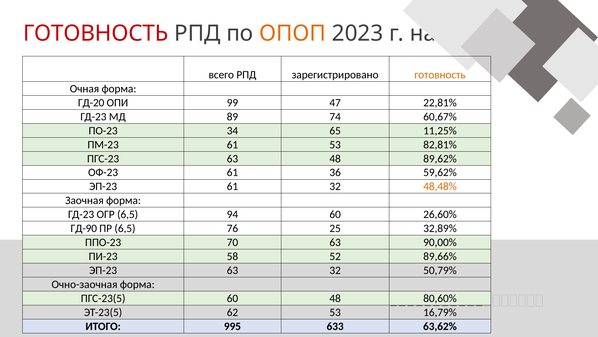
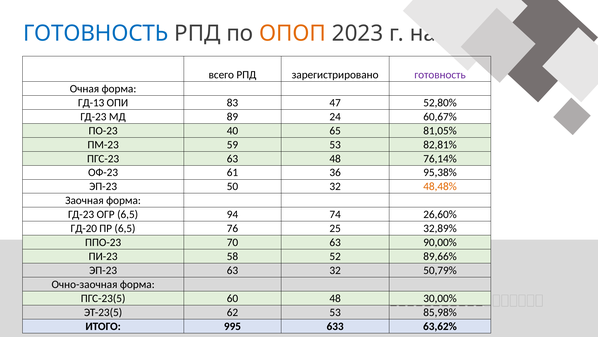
ГОТОВНОСТЬ at (96, 33) colour: red -> blue
готовность at (440, 75) colour: orange -> purple
ГД-20: ГД-20 -> ГД-13
99: 99 -> 83
22,81%: 22,81% -> 52,80%
74: 74 -> 24
34: 34 -> 40
11,25%: 11,25% -> 81,05%
ПМ-23 61: 61 -> 59
89,62%: 89,62% -> 76,14%
59,62%: 59,62% -> 95,38%
ЭП-23 61: 61 -> 50
94 60: 60 -> 74
ГД-90: ГД-90 -> ГД-20
80,60%: 80,60% -> 30,00%
16,79%: 16,79% -> 85,98%
